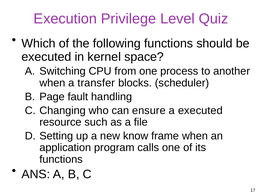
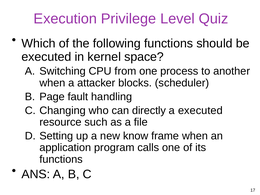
transfer: transfer -> attacker
ensure: ensure -> directly
